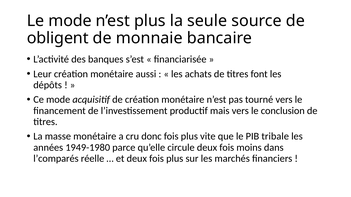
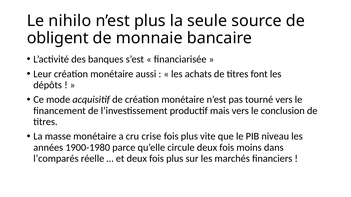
Le mode: mode -> nihilo
donc: donc -> crise
tribale: tribale -> niveau
1949-1980: 1949-1980 -> 1900-1980
